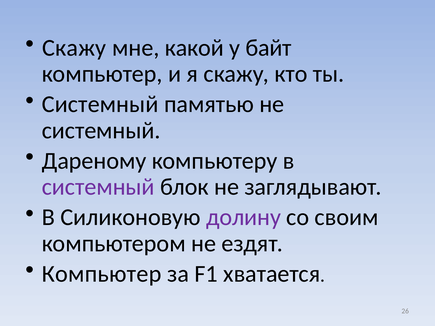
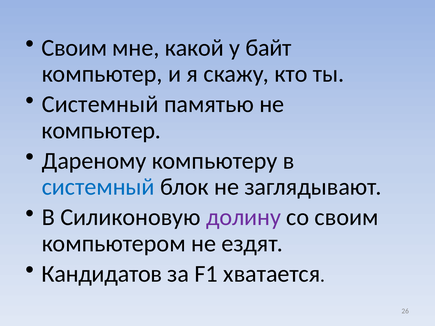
Скажу at (74, 48): Скажу -> Своим
системный at (101, 131): системный -> компьютер
системный at (98, 187) colour: purple -> blue
Компьютер at (102, 274): Компьютер -> Кандидатов
